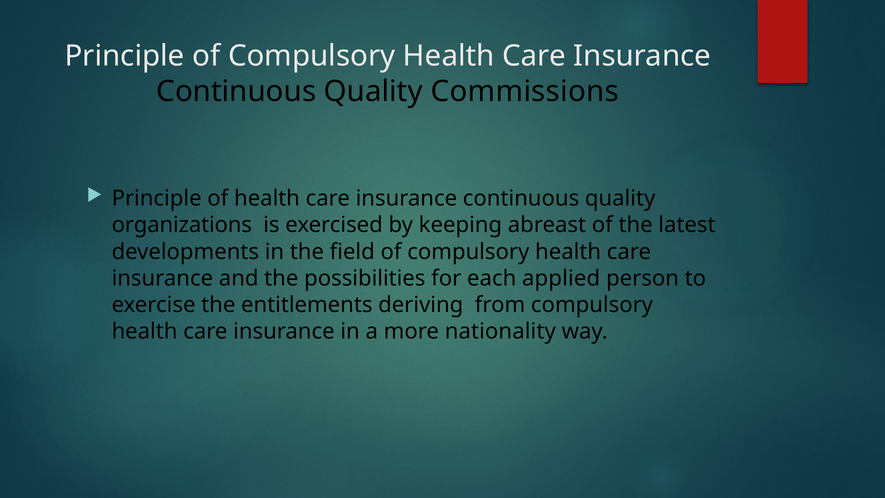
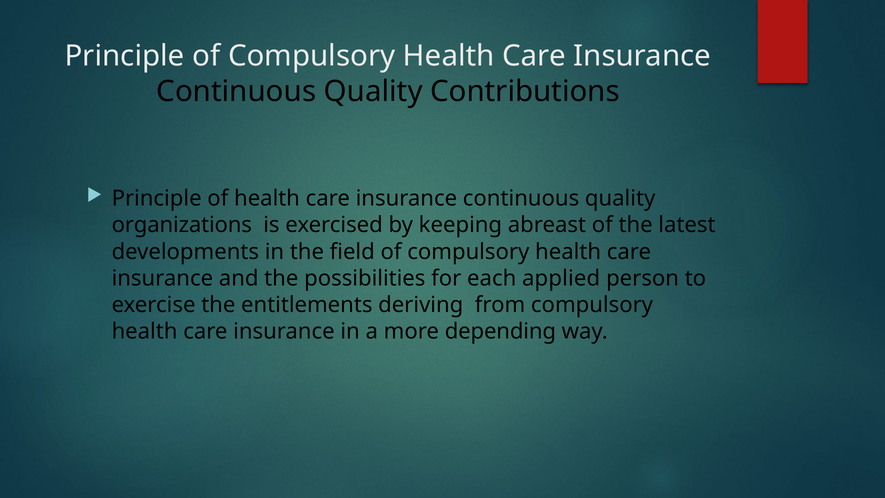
Commissions: Commissions -> Contributions
nationality: nationality -> depending
